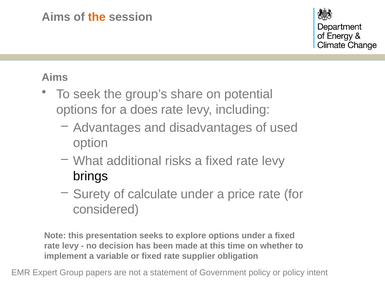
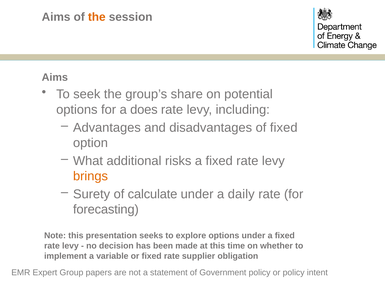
of used: used -> fixed
brings colour: black -> orange
price: price -> daily
considered: considered -> forecasting
